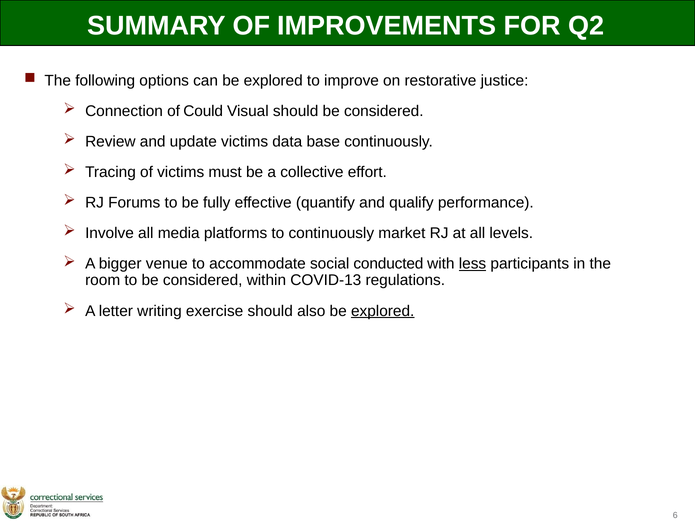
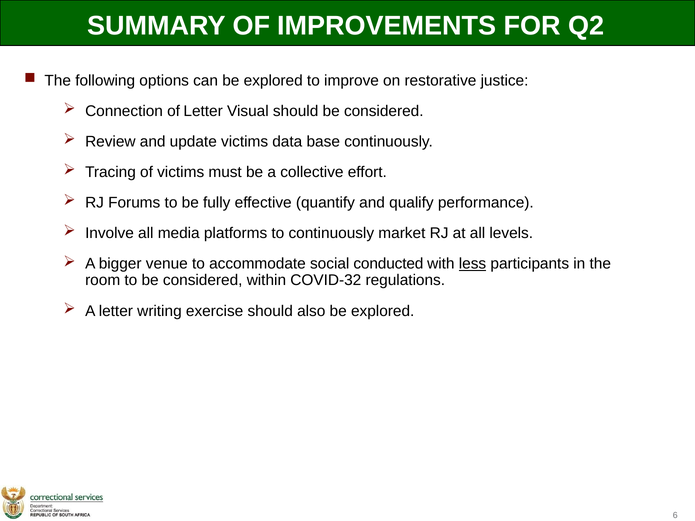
of Could: Could -> Letter
COVID-13: COVID-13 -> COVID-32
explored at (383, 311) underline: present -> none
